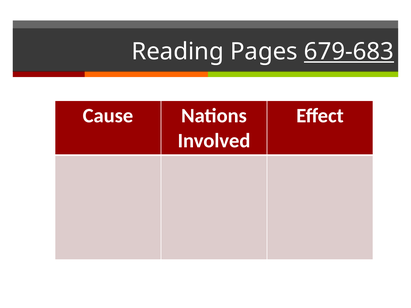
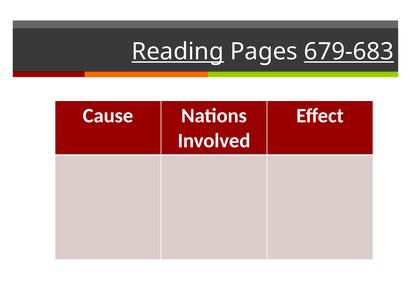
Reading underline: none -> present
